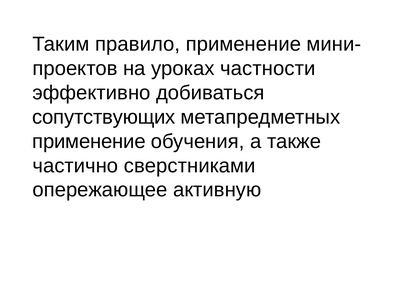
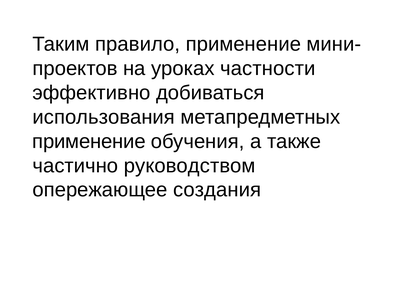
сопутствующих: сопутствующих -> использования
сверстниками: сверстниками -> руководством
активную: активную -> создания
